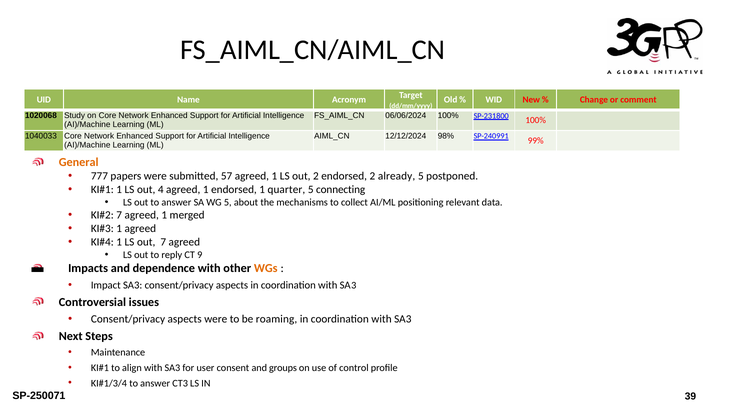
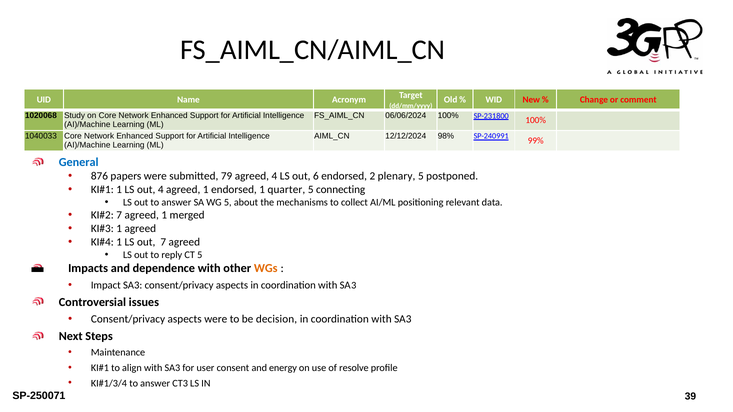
General colour: orange -> blue
777: 777 -> 876
57: 57 -> 79
1 at (274, 176): 1 -> 4
out 2: 2 -> 6
already: already -> plenary
CT 9: 9 -> 5
roaming: roaming -> decision
groups: groups -> energy
control: control -> resolve
